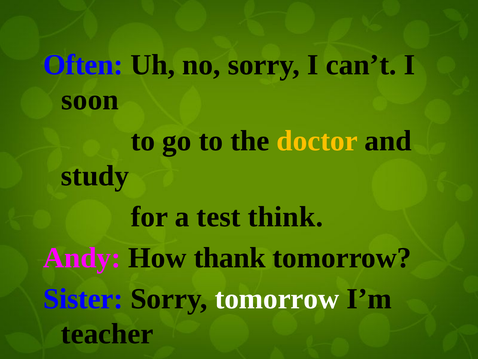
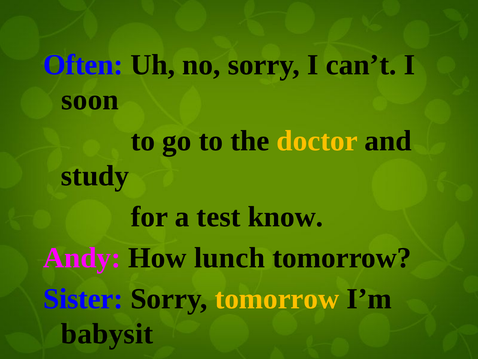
think: think -> know
thank: thank -> lunch
tomorrow at (277, 298) colour: white -> yellow
teacher: teacher -> babysit
